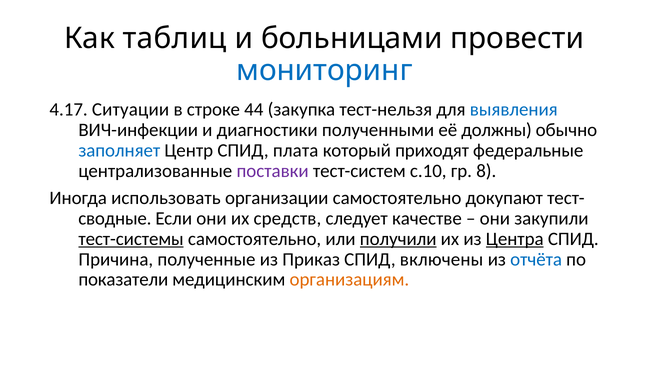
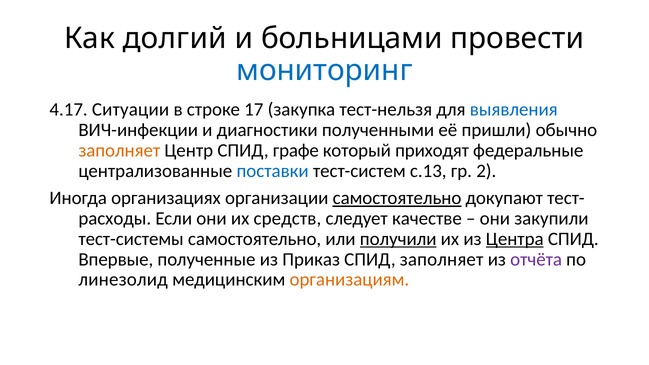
таблиц: таблиц -> долгий
44: 44 -> 17
должны: должны -> пришли
заполняет at (119, 151) colour: blue -> orange
плата: плата -> графе
поставки colour: purple -> blue
с.10: с.10 -> с.13
8: 8 -> 2
использовать: использовать -> организациях
самостоятельно at (397, 198) underline: none -> present
сводные: сводные -> расходы
тест-системы underline: present -> none
Причина: Причина -> Впервые
СПИД включены: включены -> заполняет
отчёта colour: blue -> purple
показатели: показатели -> линезолид
